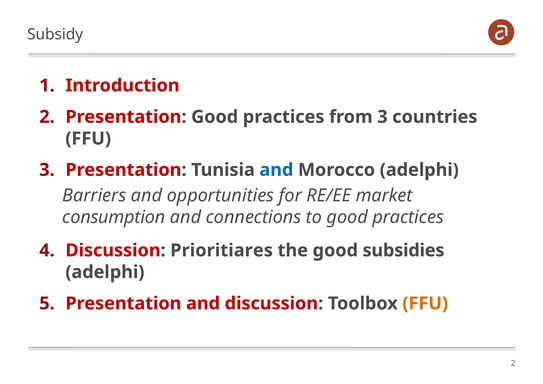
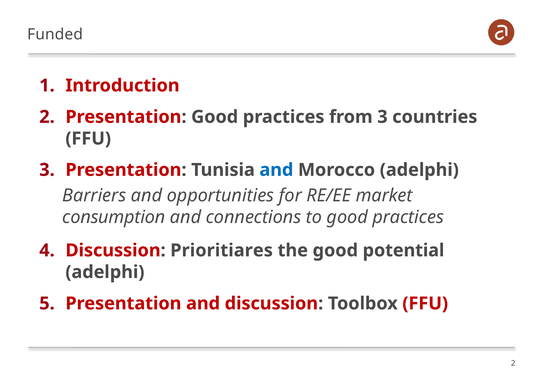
Subsidy: Subsidy -> Funded
subsidies: subsidies -> potential
FFU at (425, 304) colour: orange -> red
